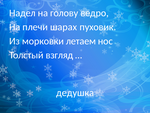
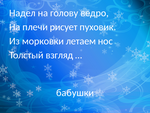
шарах: шарах -> рисует
дедушка: дедушка -> бабушки
